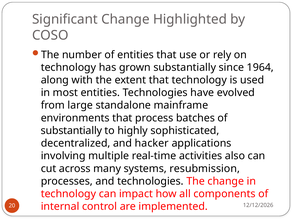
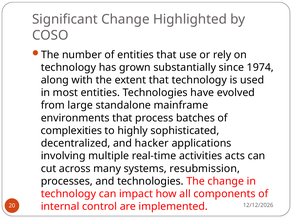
1964: 1964 -> 1974
substantially at (71, 131): substantially -> complexities
also: also -> acts
